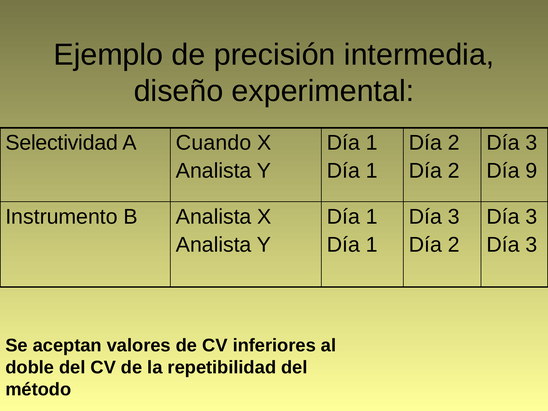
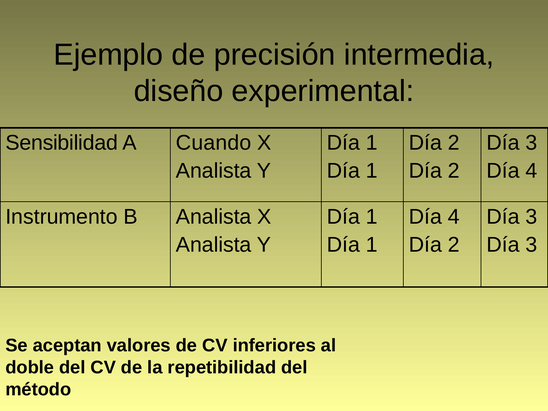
Selectividad: Selectividad -> Sensibilidad
9 at (531, 171): 9 -> 4
3 at (454, 217): 3 -> 4
